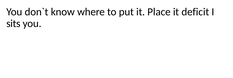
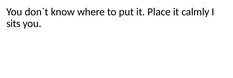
deficit: deficit -> calmly
